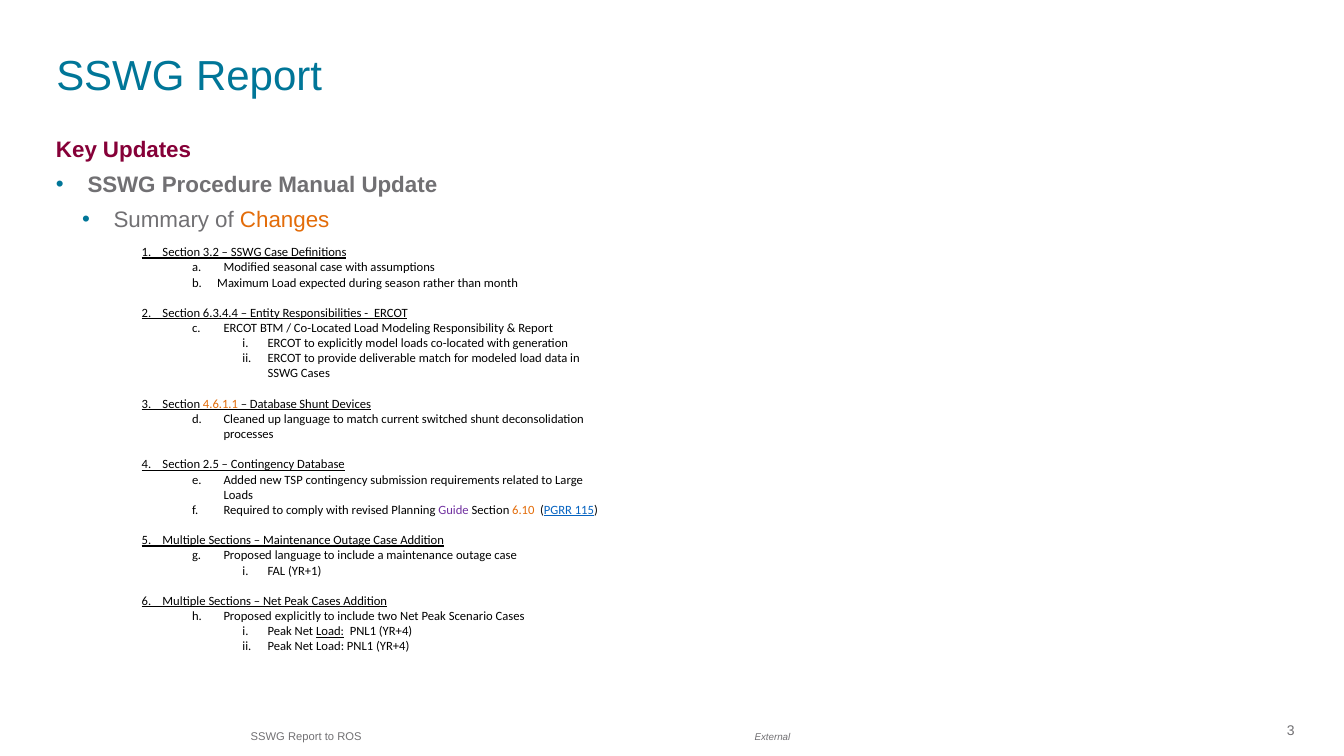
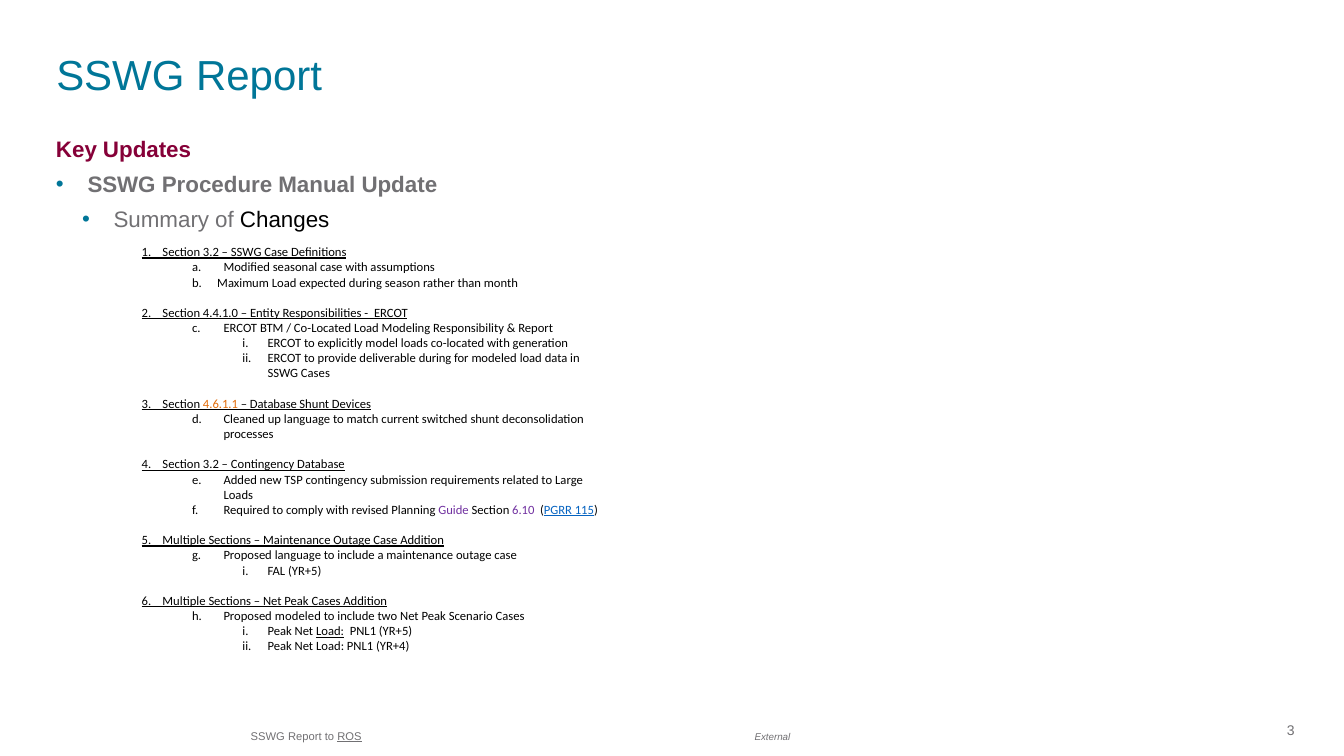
Changes colour: orange -> black
6.3.4.4: 6.3.4.4 -> 4.4.1.0
deliverable match: match -> during
4 Section 2.5: 2.5 -> 3.2
6.10 colour: orange -> purple
FAL YR+1: YR+1 -> YR+5
Proposed explicitly: explicitly -> modeled
YR+4 at (396, 632): YR+4 -> YR+5
ROS underline: none -> present
